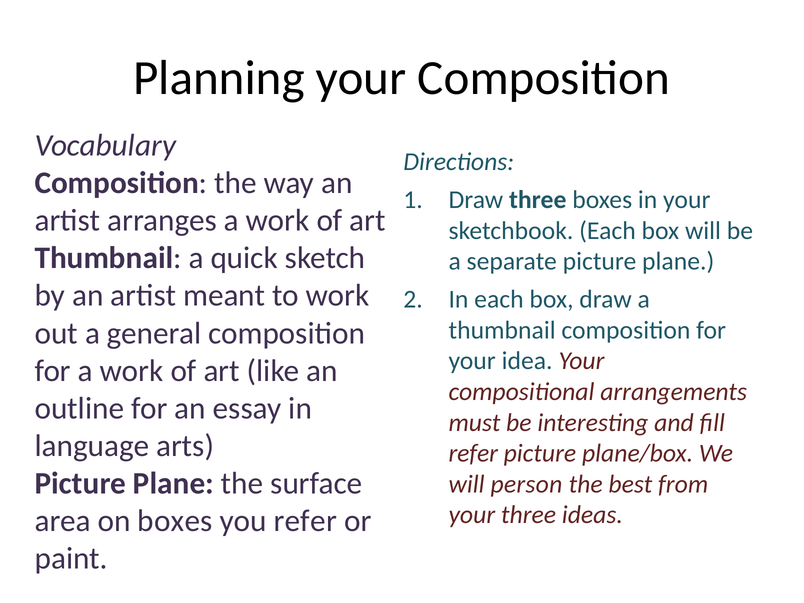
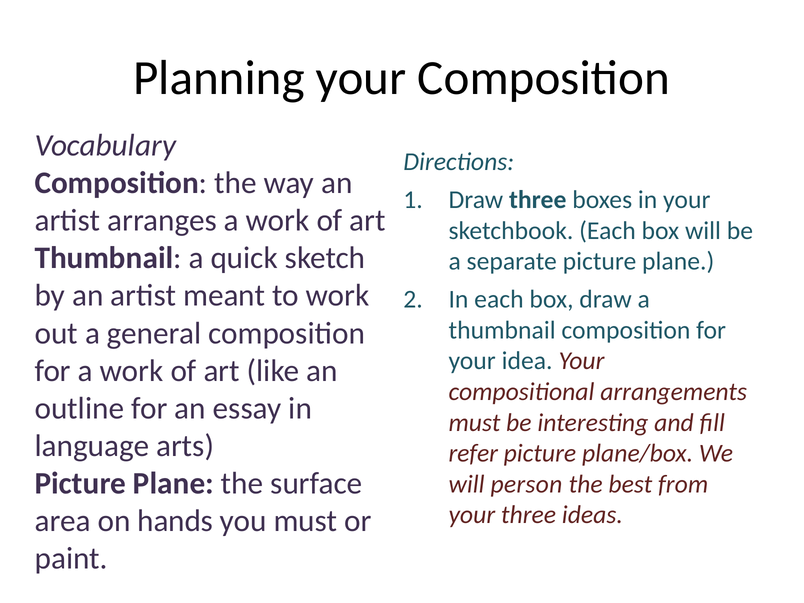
on boxes: boxes -> hands
you refer: refer -> must
